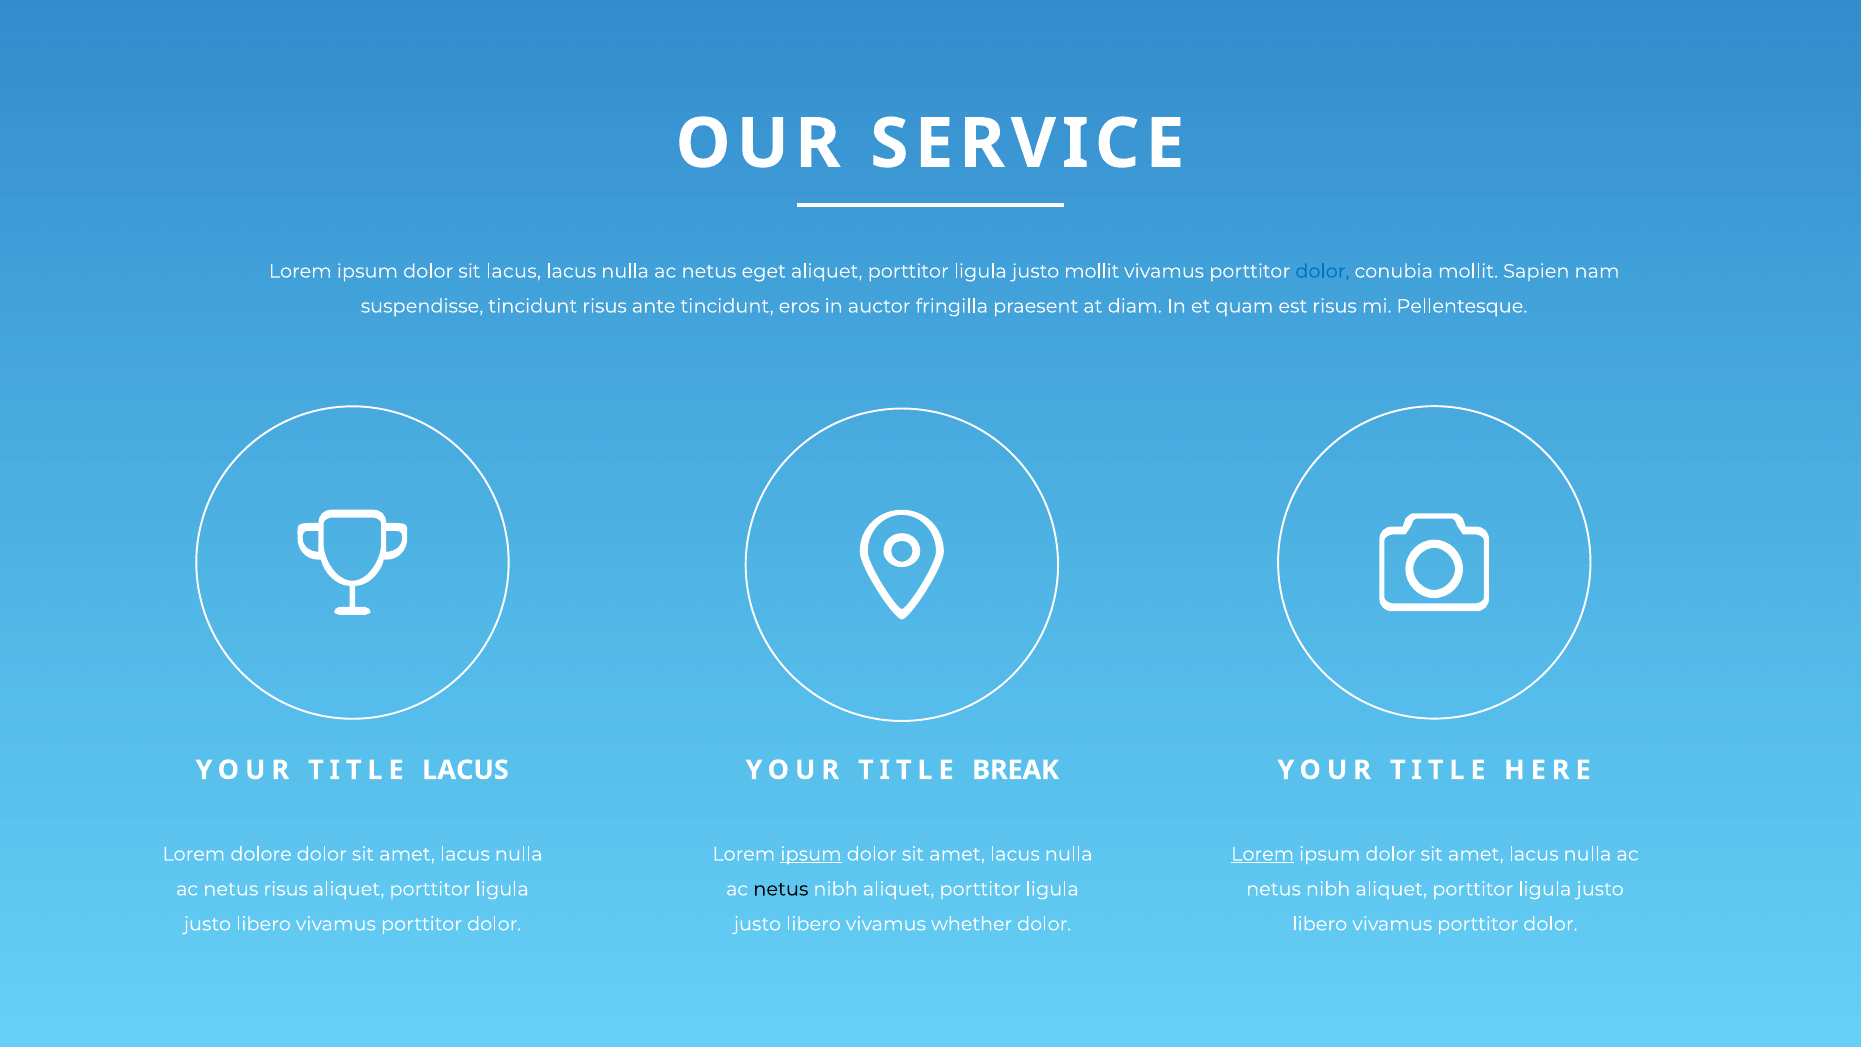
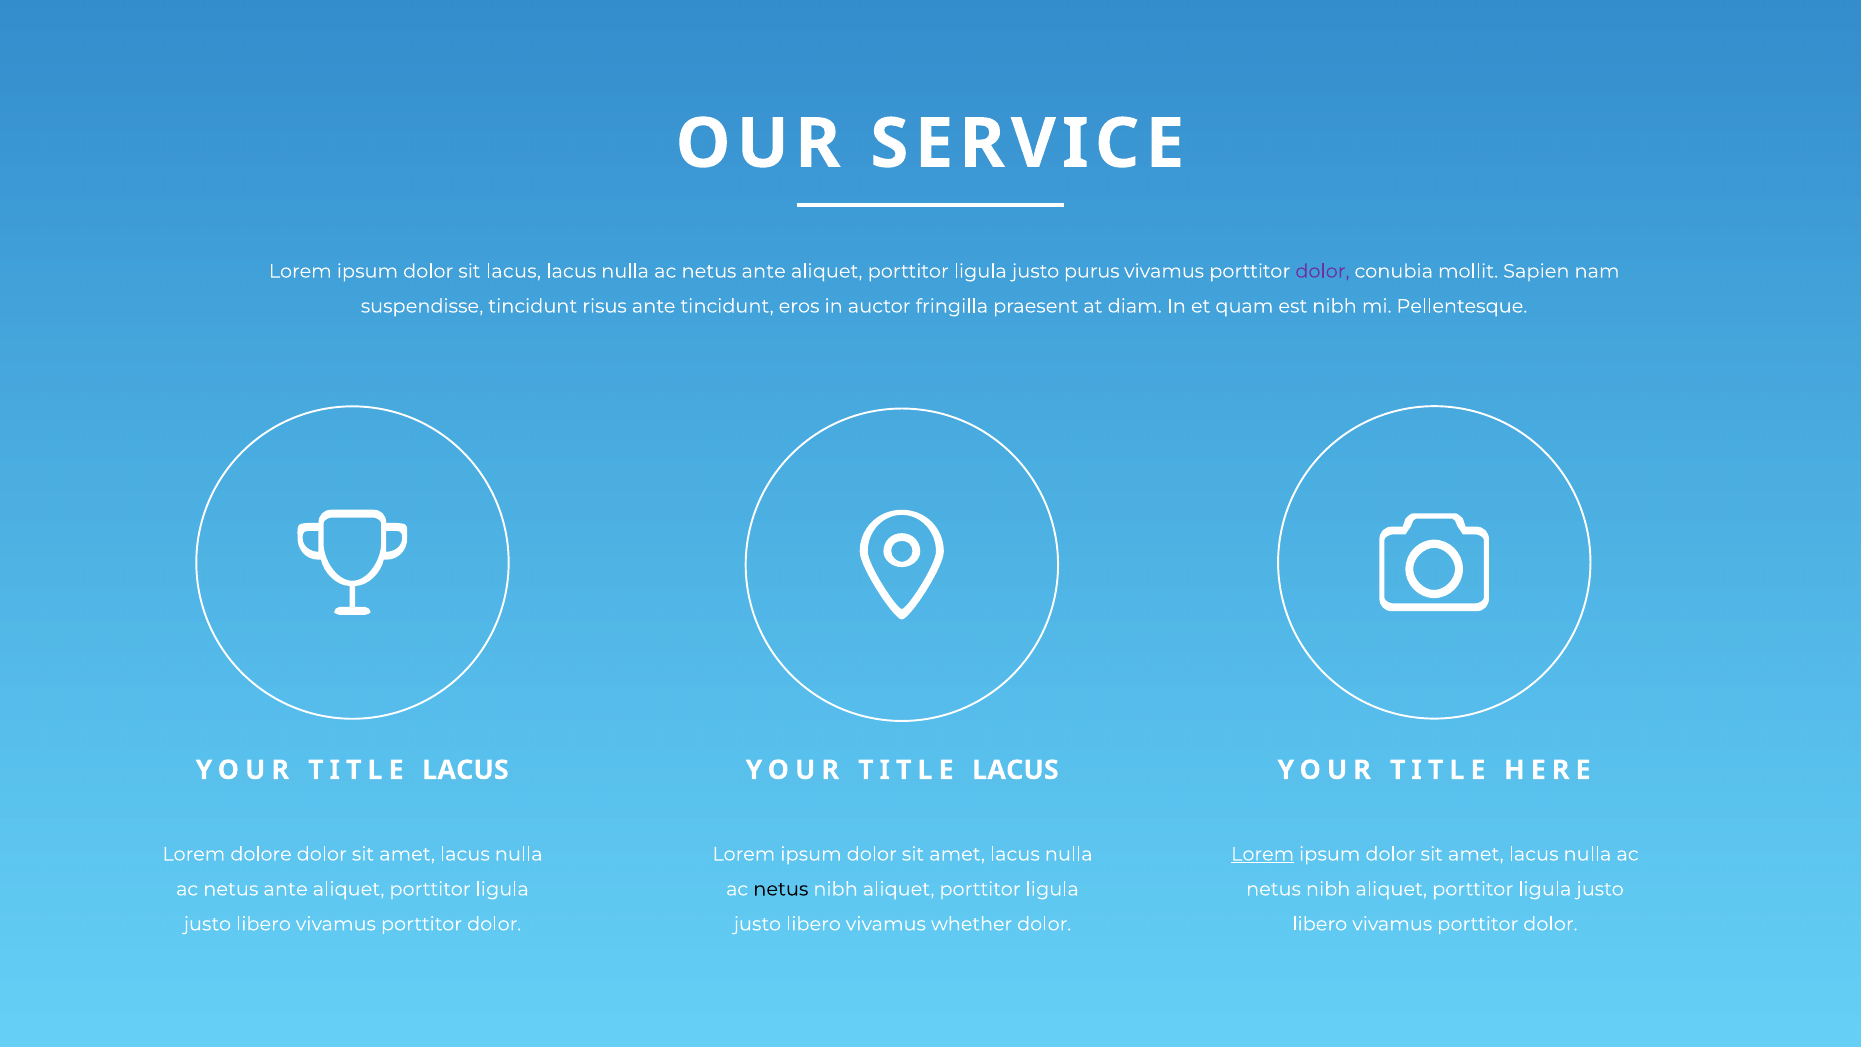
eget at (764, 271): eget -> ante
justo mollit: mollit -> purus
dolor at (1322, 271) colour: blue -> purple
est risus: risus -> nibh
BREAK at (1016, 770): BREAK -> LACUS
ipsum at (811, 854) underline: present -> none
risus at (286, 889): risus -> ante
